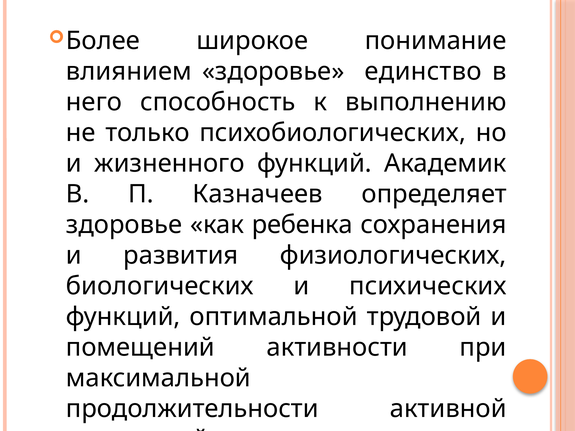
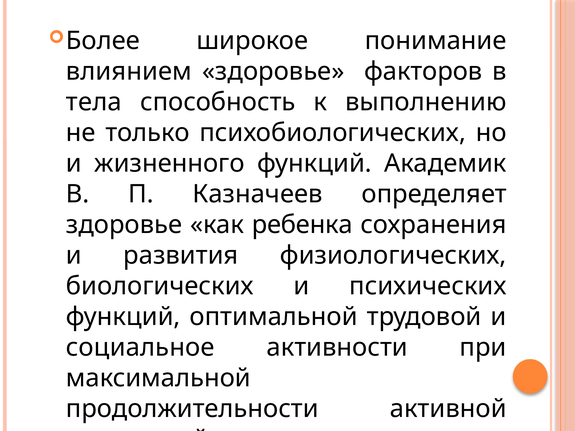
единство: единство -> факторов
него: него -> тела
помещений: помещений -> социальное
